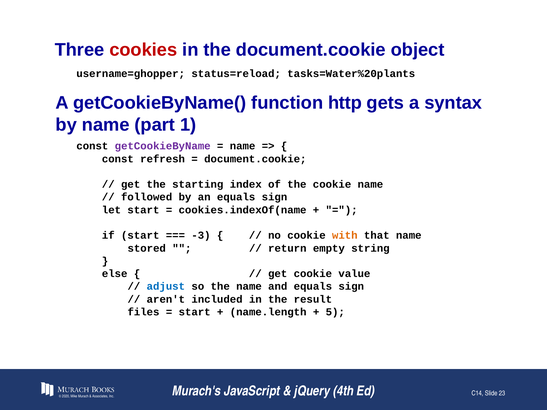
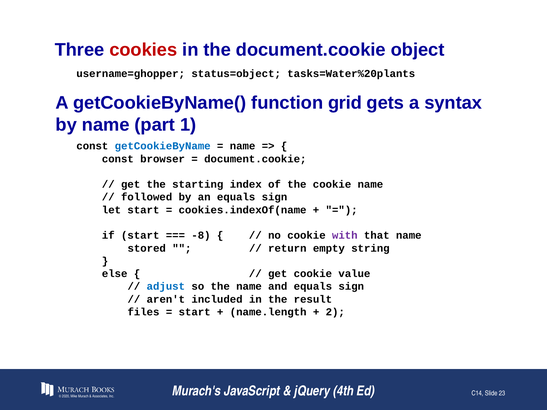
status=reload: status=reload -> status=object
http: http -> grid
getCookieByName colour: purple -> blue
refresh: refresh -> browser
-3: -3 -> -8
with colour: orange -> purple
5: 5 -> 2
